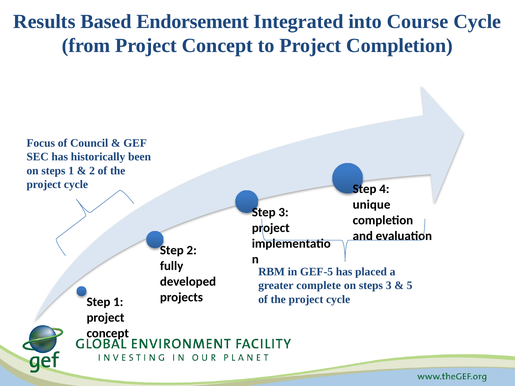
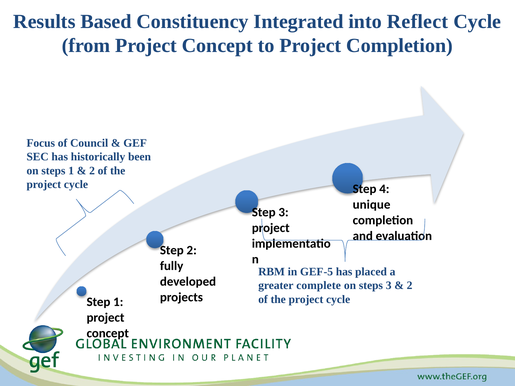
Endorsement: Endorsement -> Constituency
Course: Course -> Reflect
5 at (410, 286): 5 -> 2
